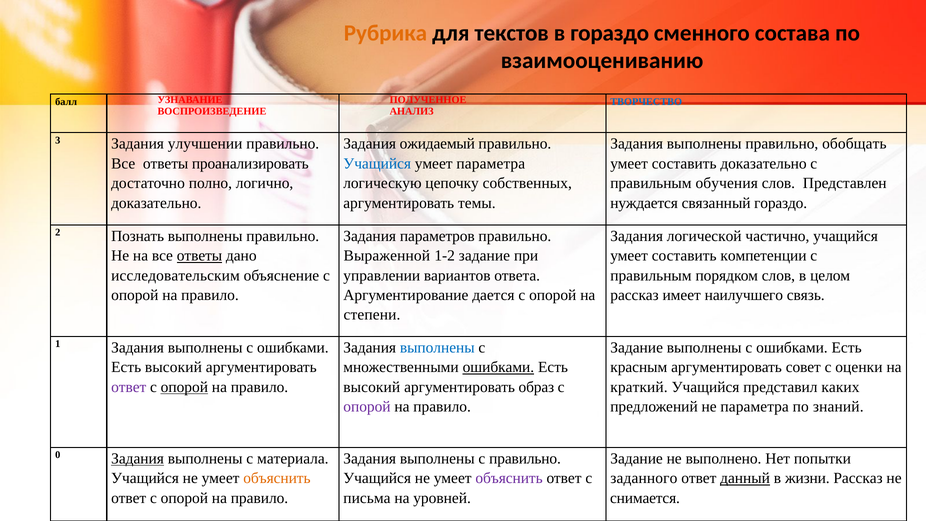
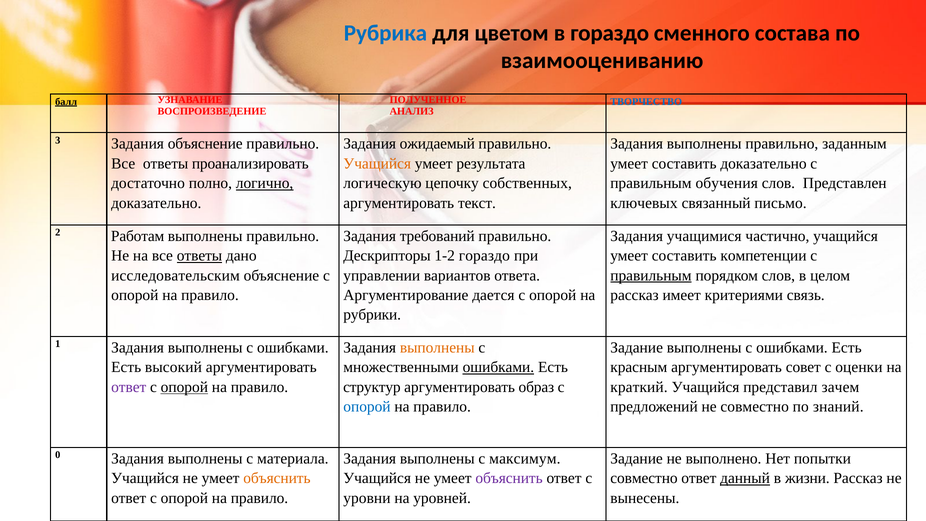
Рубрика colour: orange -> blue
текстов: текстов -> цветом
балл underline: none -> present
Задания улучшении: улучшении -> объяснение
обобщать: обобщать -> заданным
Учащийся at (377, 164) colour: blue -> orange
умеет параметра: параметра -> результата
логично underline: none -> present
темы: темы -> текст
нуждается: нуждается -> ключевых
связанный гораздо: гораздо -> письмо
Познать: Познать -> Работам
параметров: параметров -> требований
логической: логической -> учащимися
Выраженной: Выраженной -> Дескрипторы
1-2 задание: задание -> гораздо
правильным at (651, 275) underline: none -> present
наилучшего: наилучшего -> критериями
степени: степени -> рубрики
выполнены at (437, 348) colour: blue -> orange
высокий at (372, 387): высокий -> структур
каких: каких -> зачем
опорой at (367, 407) colour: purple -> blue
не параметра: параметра -> совместно
Задания at (138, 458) underline: present -> none
с правильно: правильно -> максимум
заданного at (644, 478): заданного -> совместно
письма: письма -> уровни
снимается: снимается -> вынесены
